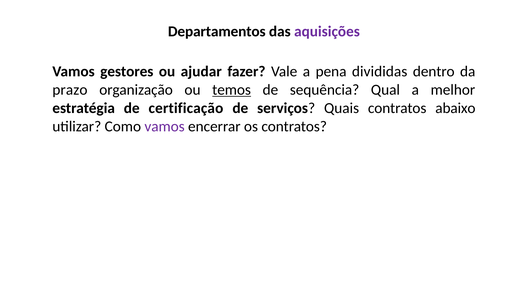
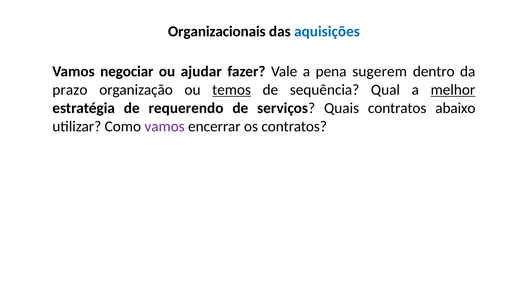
Departamentos: Departamentos -> Organizacionais
aquisições colour: purple -> blue
gestores: gestores -> negociar
divididas: divididas -> sugerem
melhor underline: none -> present
certificação: certificação -> requerendo
